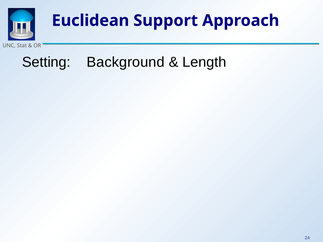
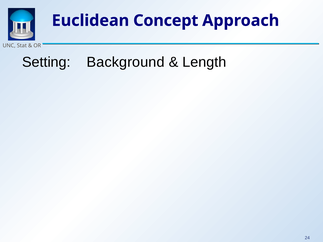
Support: Support -> Concept
